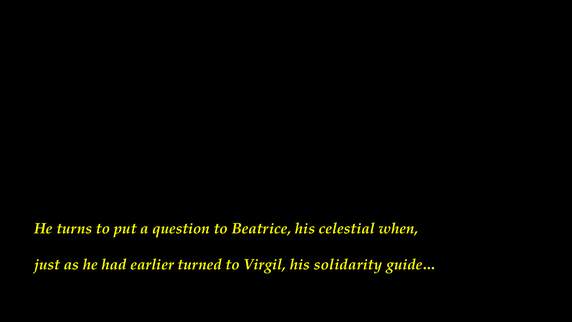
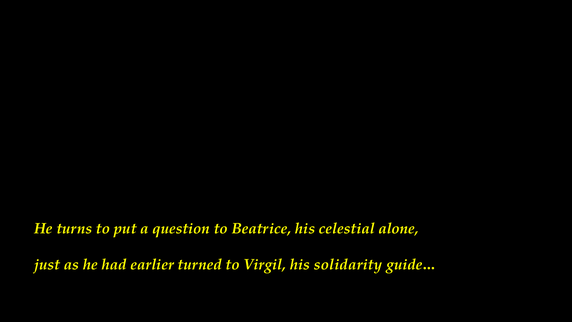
when: when -> alone
